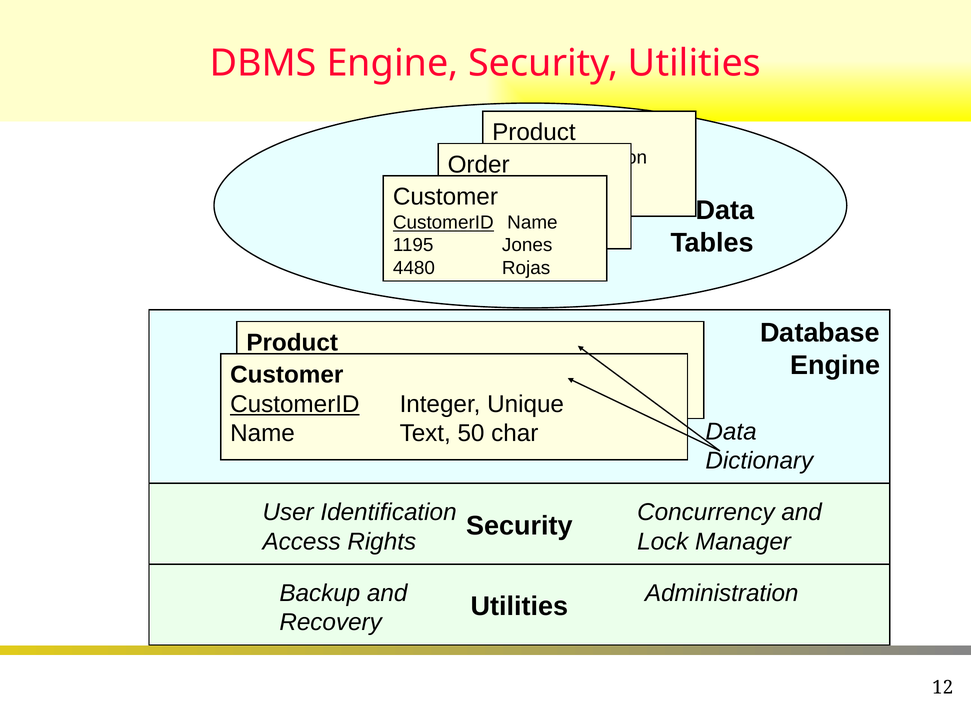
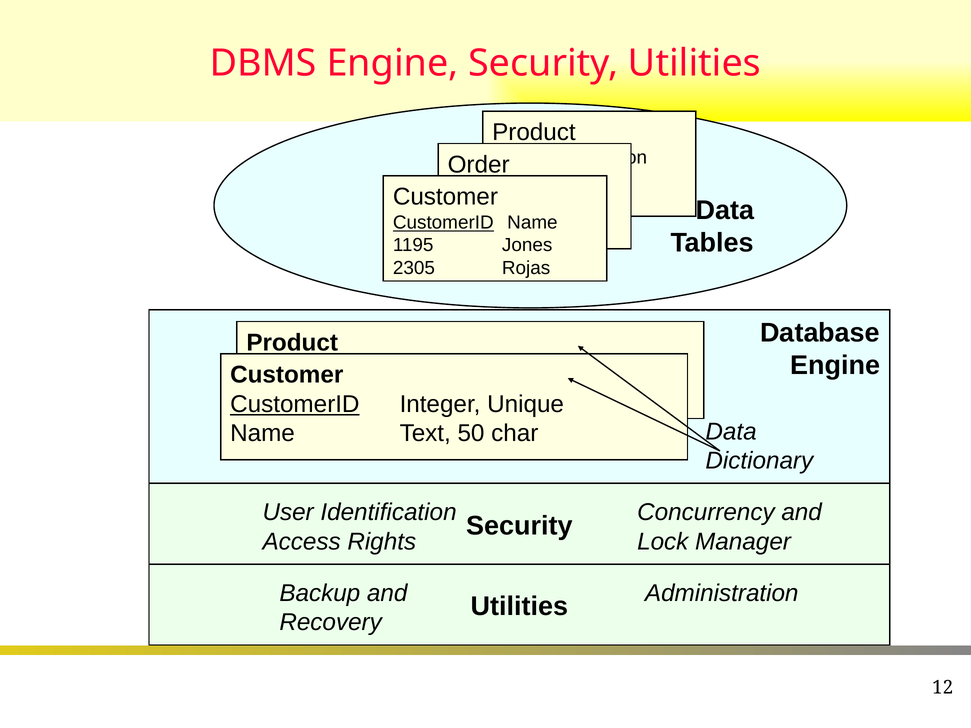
4480: 4480 -> 2305
